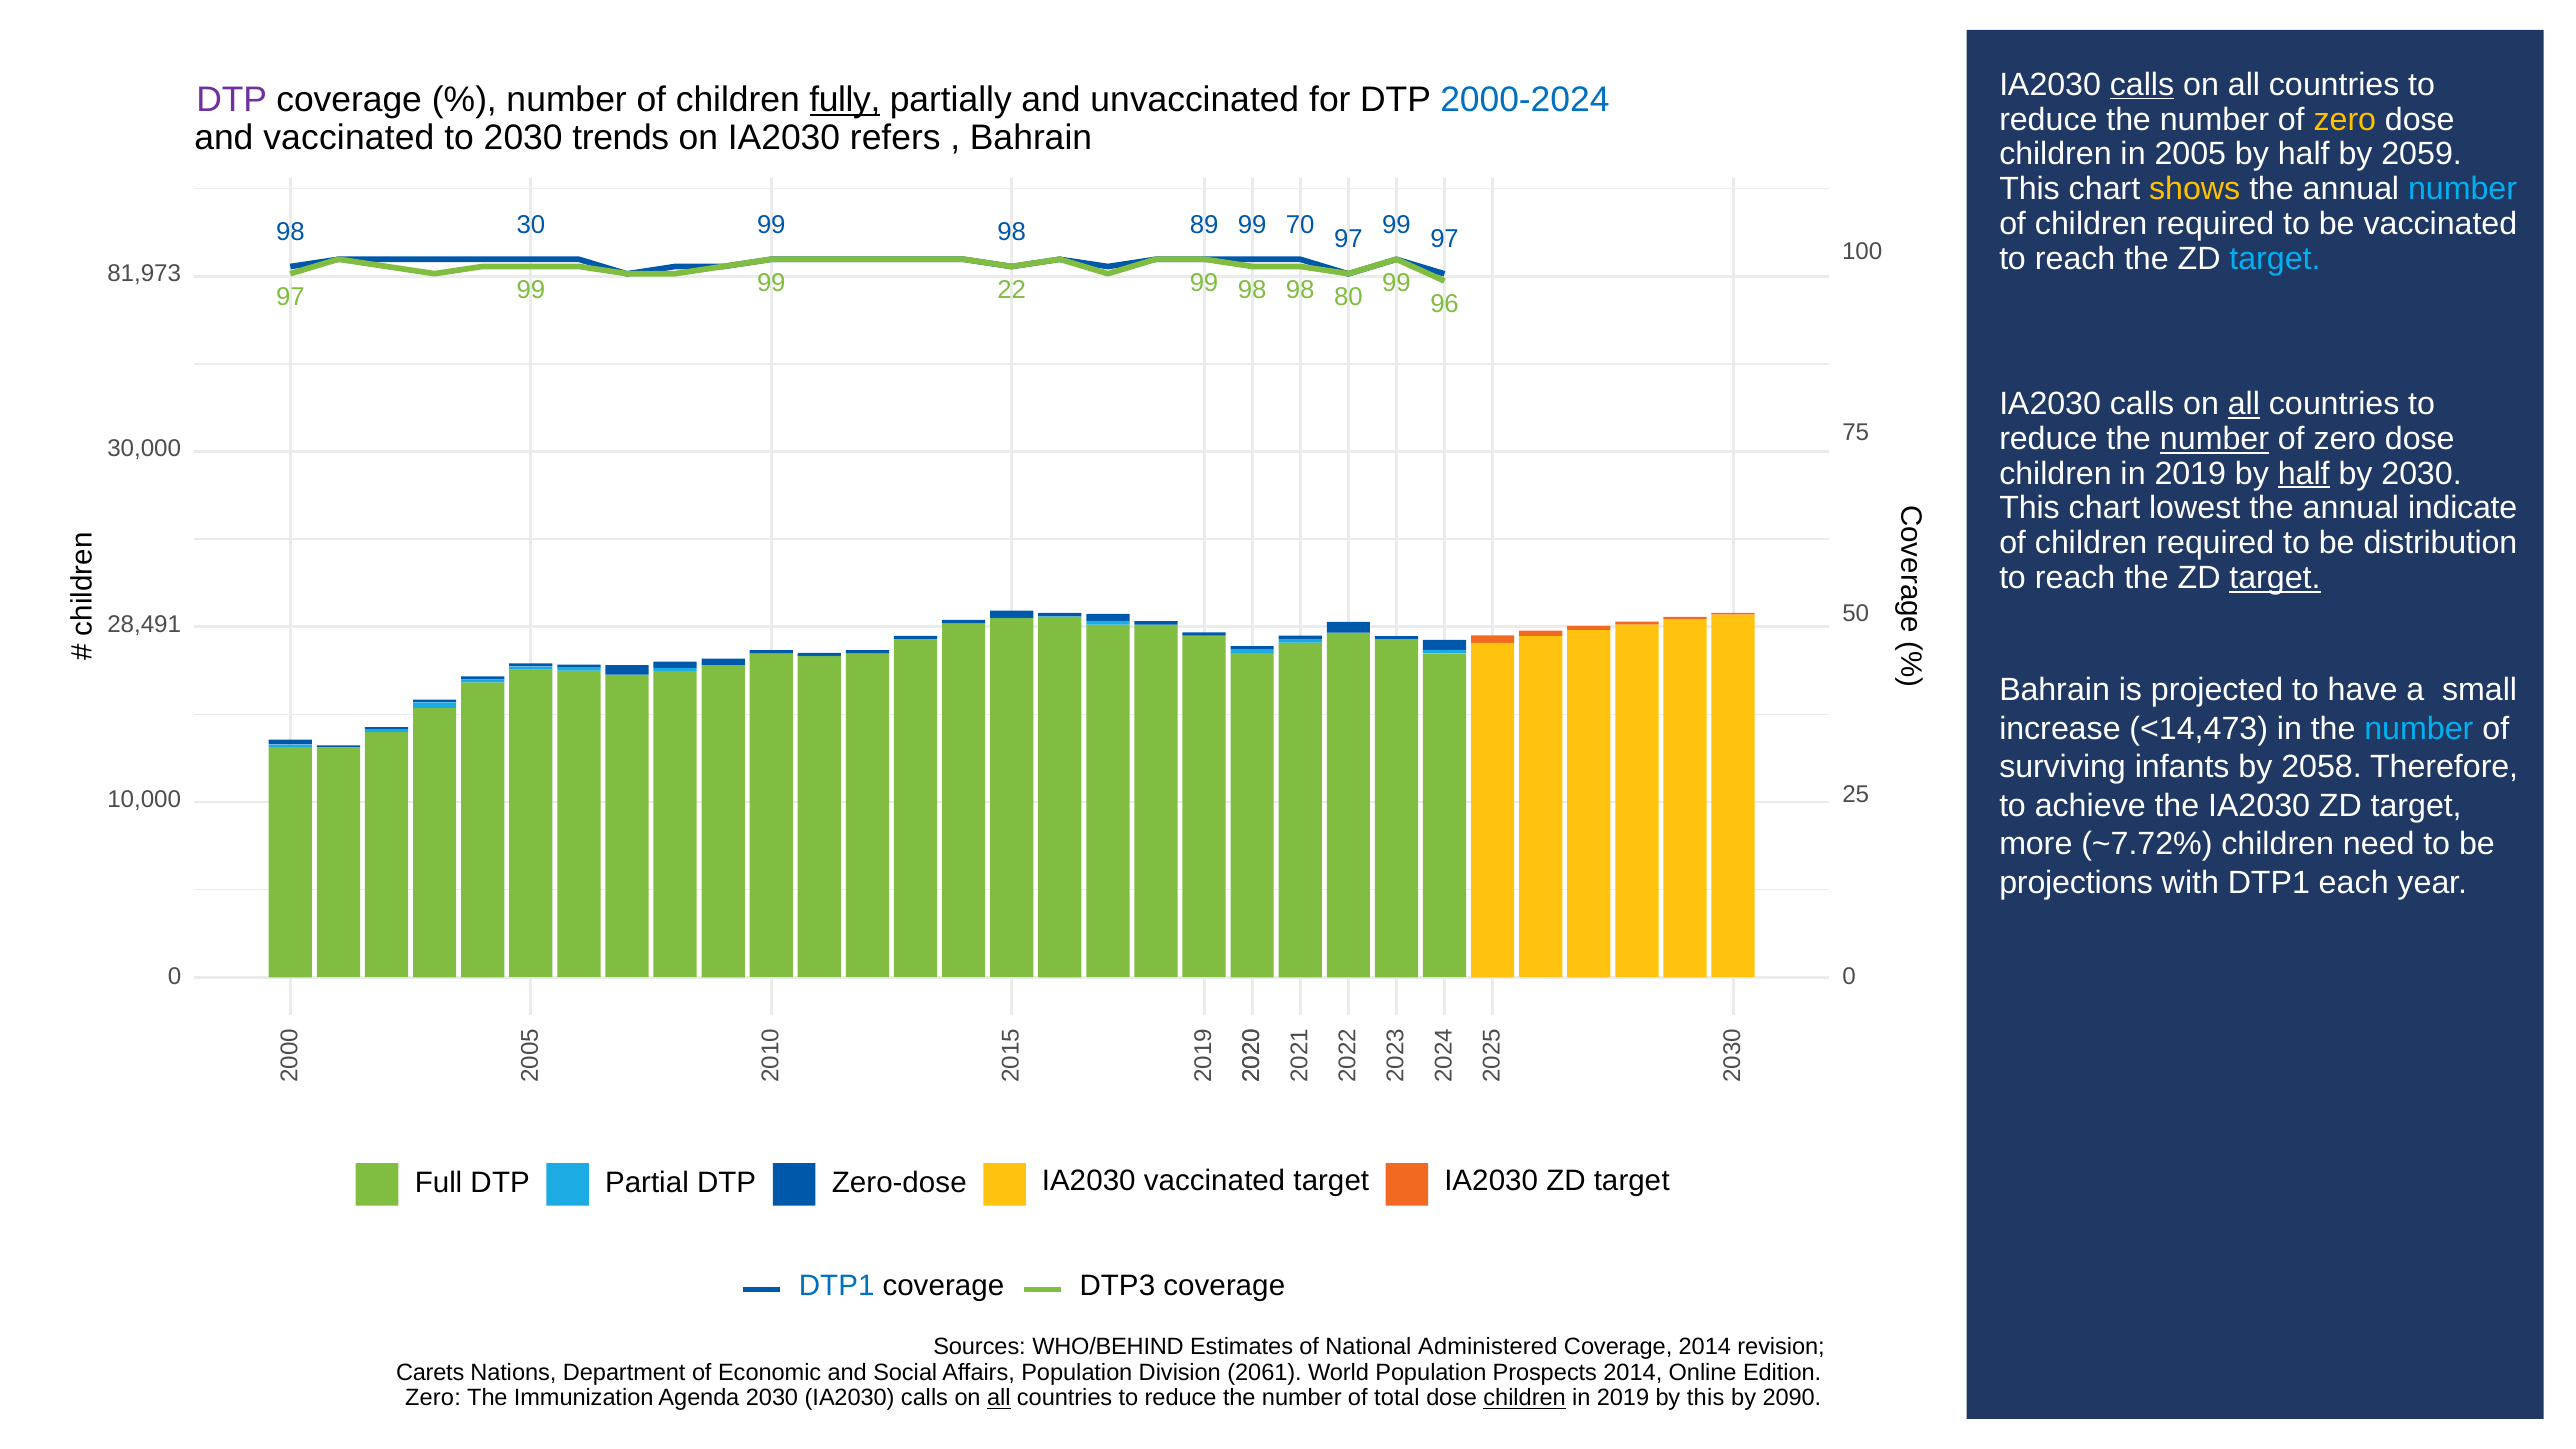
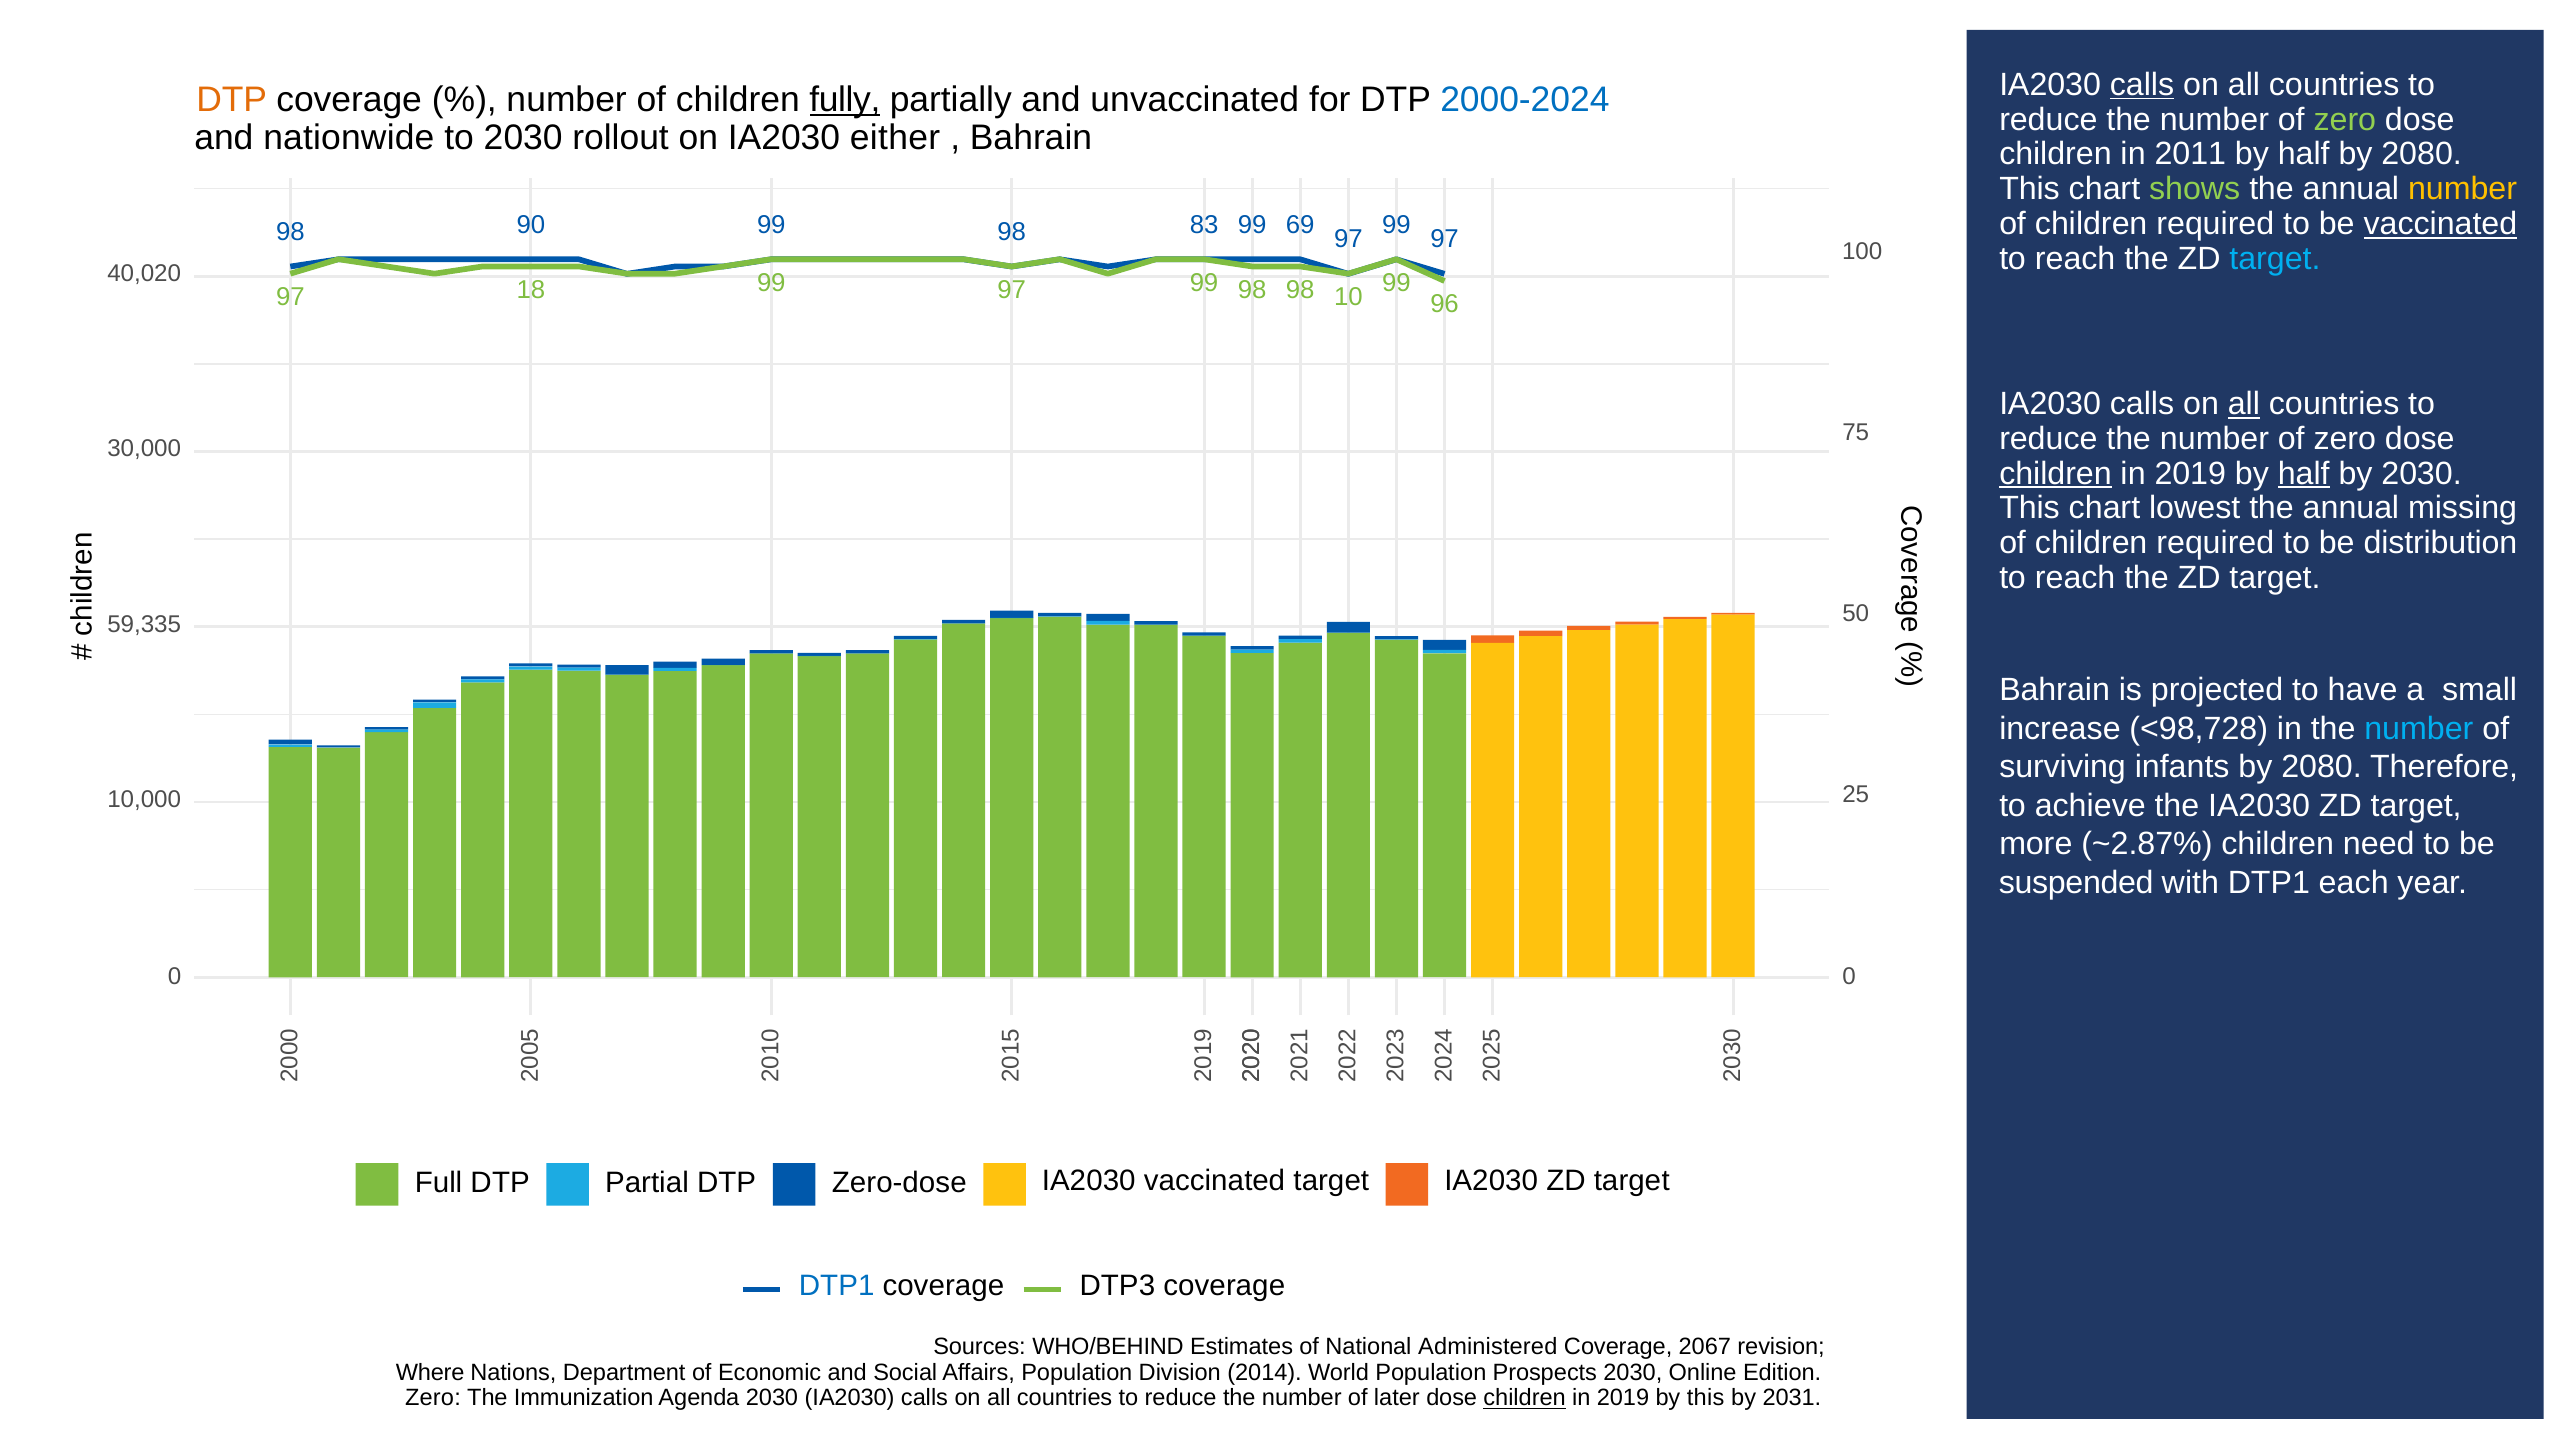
DTP at (232, 100) colour: purple -> orange
zero at (2345, 119) colour: yellow -> light green
and vaccinated: vaccinated -> nationwide
trends: trends -> rollout
refers: refers -> either
2005: 2005 -> 2011
half by 2059: 2059 -> 2080
shows colour: yellow -> light green
number at (2463, 189) colour: light blue -> yellow
vaccinated at (2440, 224) underline: none -> present
30: 30 -> 90
89: 89 -> 83
70: 70 -> 69
81,973: 81,973 -> 40,020
99 at (531, 290): 99 -> 18
22 at (1012, 290): 22 -> 97
80: 80 -> 10
number at (2215, 439) underline: present -> none
children at (2056, 474) underline: none -> present
indicate: indicate -> missing
target at (2275, 578) underline: present -> none
28,491: 28,491 -> 59,335
<14,473: <14,473 -> <98,728
infants by 2058: 2058 -> 2080
~7.72%: ~7.72% -> ~2.87%
projections: projections -> suspended
Coverage 2014: 2014 -> 2067
Carets: Carets -> Where
2061: 2061 -> 2014
Prospects 2014: 2014 -> 2030
all at (999, 1398) underline: present -> none
total: total -> later
2090: 2090 -> 2031
